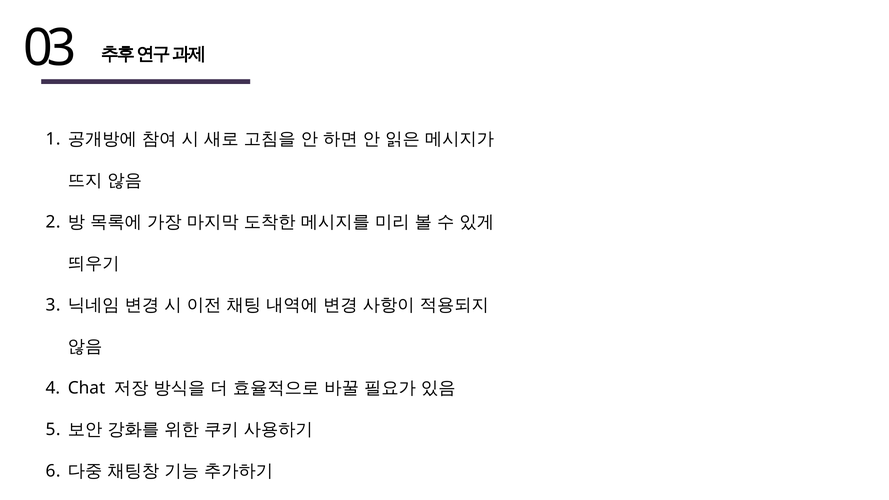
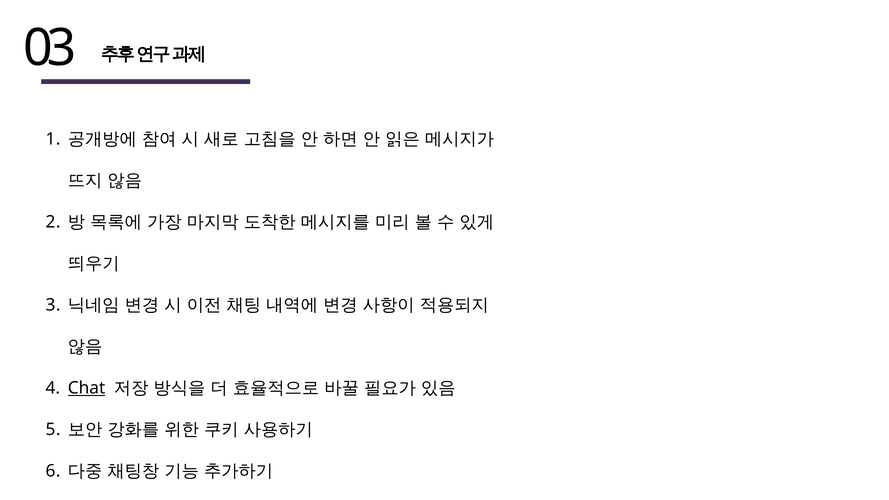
Chat underline: none -> present
